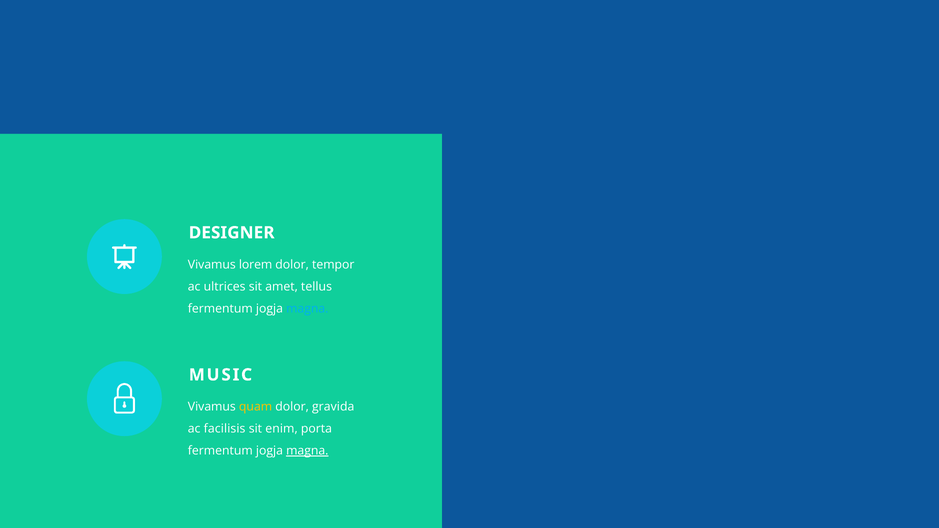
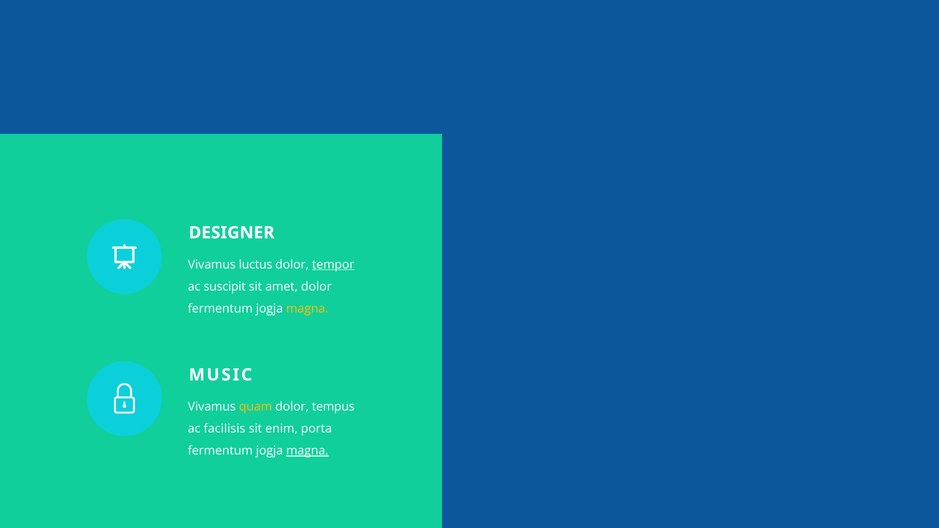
lorem: lorem -> luctus
tempor underline: none -> present
ultrices: ultrices -> suscipit
amet tellus: tellus -> dolor
magna at (307, 309) colour: light blue -> yellow
gravida: gravida -> tempus
